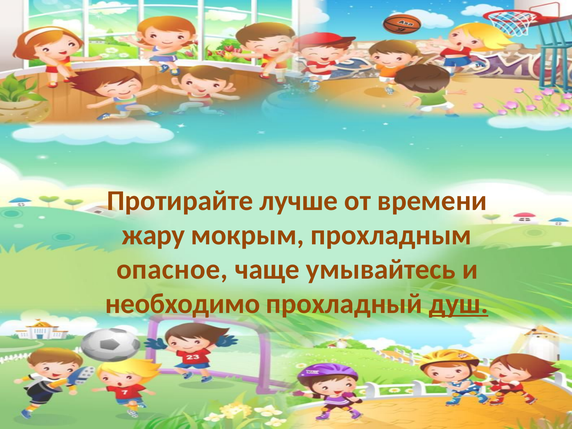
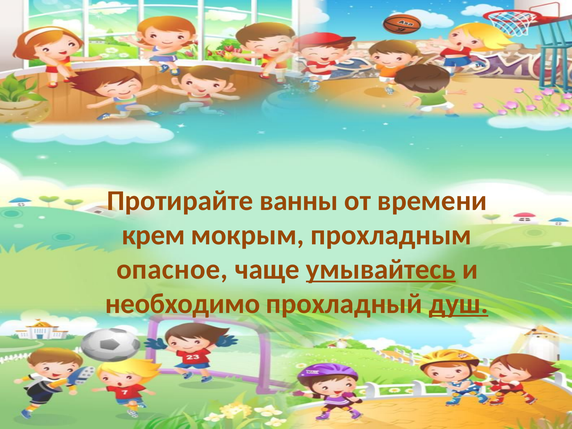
лучше: лучше -> ванны
жару: жару -> крем
умывайтесь underline: none -> present
